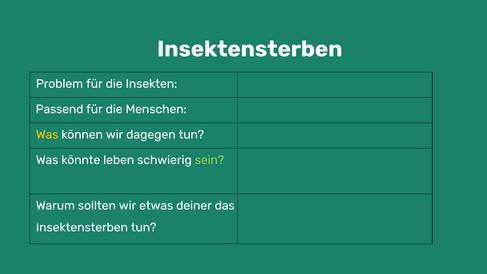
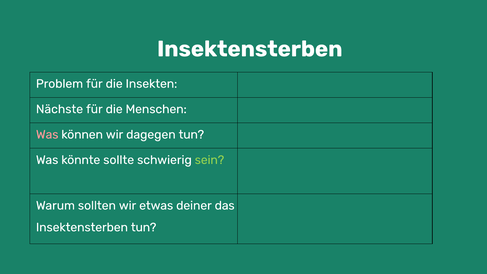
Passend: Passend -> Nächste
Was at (47, 135) colour: yellow -> pink
leben: leben -> sollte
